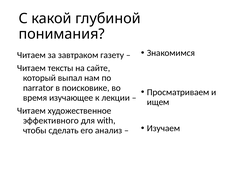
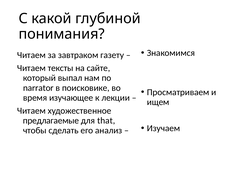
эффективного: эффективного -> предлагаемые
with: with -> that
